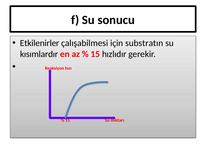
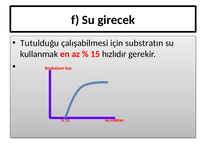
sonucu: sonucu -> girecek
Etkilenirler: Etkilenirler -> Tutulduğu
kısımlardır: kısımlardır -> kullanmak
